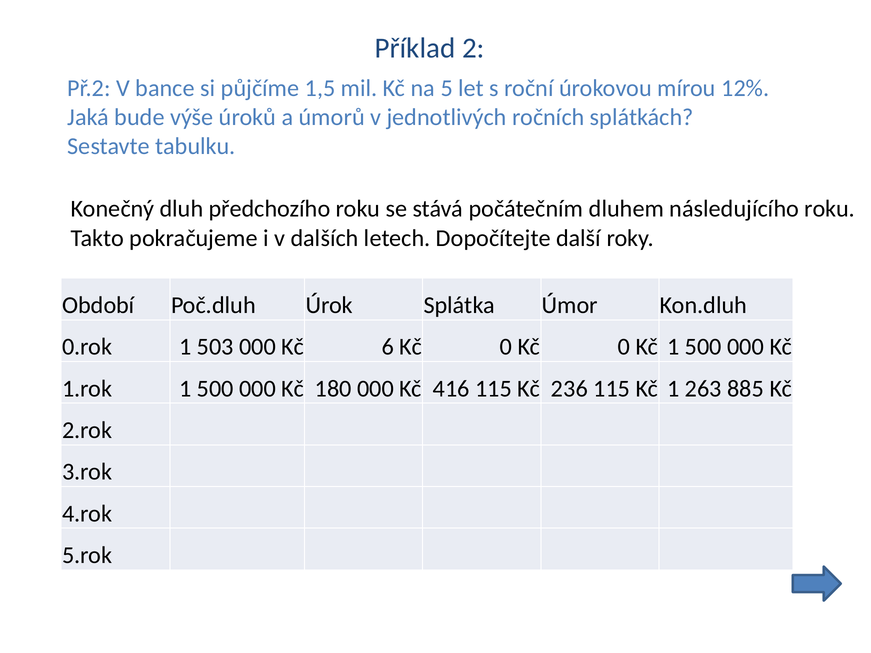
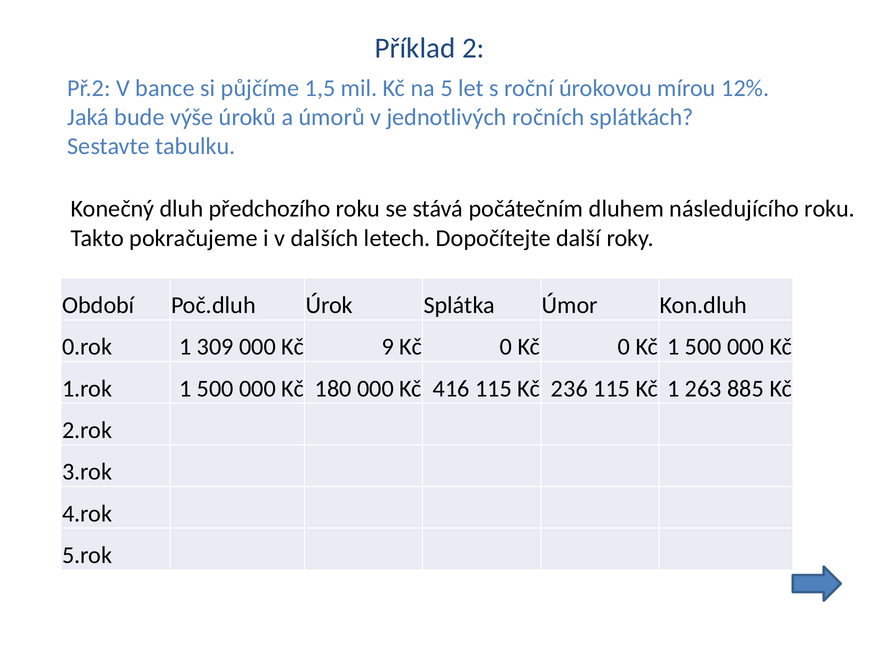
503: 503 -> 309
6: 6 -> 9
